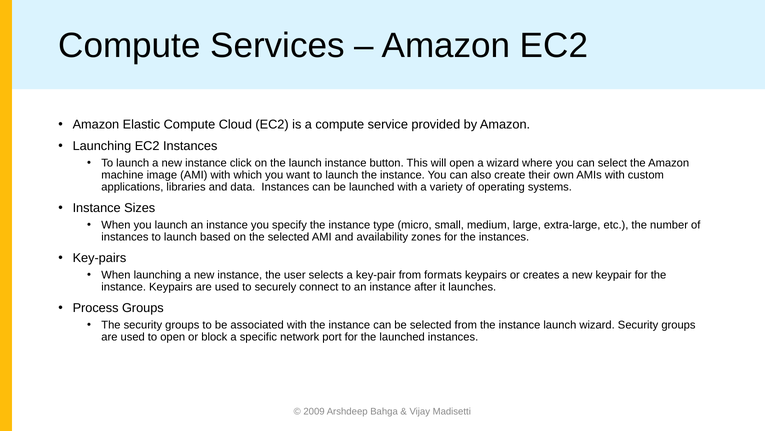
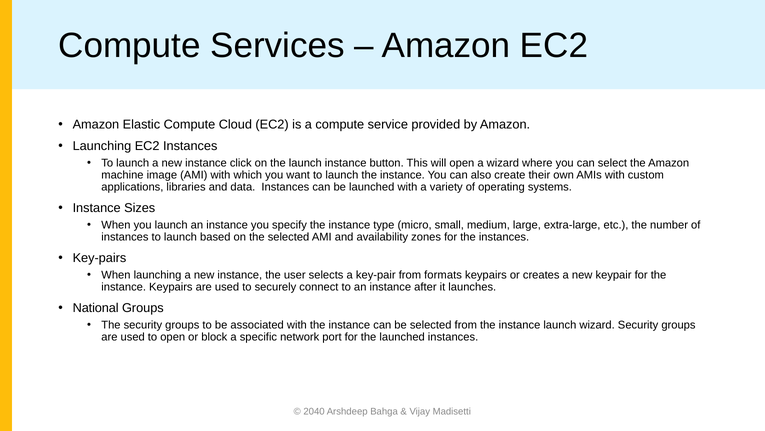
Process: Process -> National
2009: 2009 -> 2040
